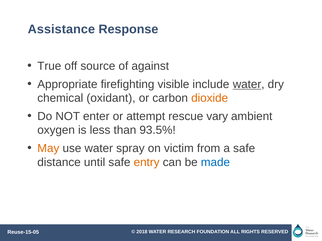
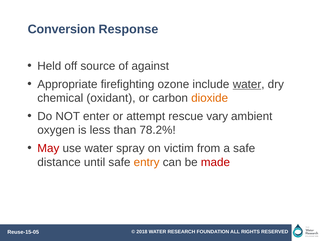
Assistance: Assistance -> Conversion
True: True -> Held
visible: visible -> ozone
93.5%: 93.5% -> 78.2%
May colour: orange -> red
made colour: blue -> red
